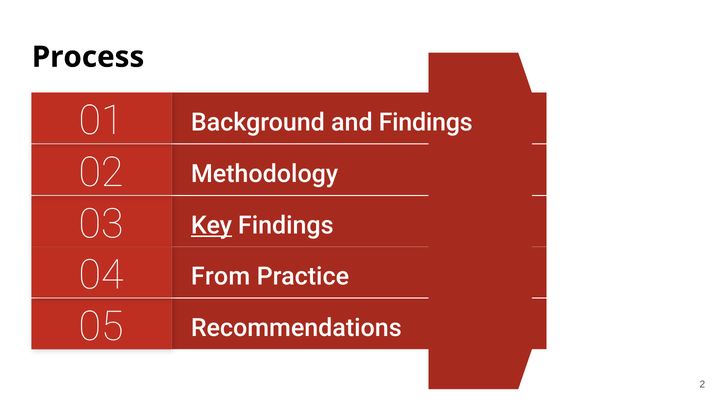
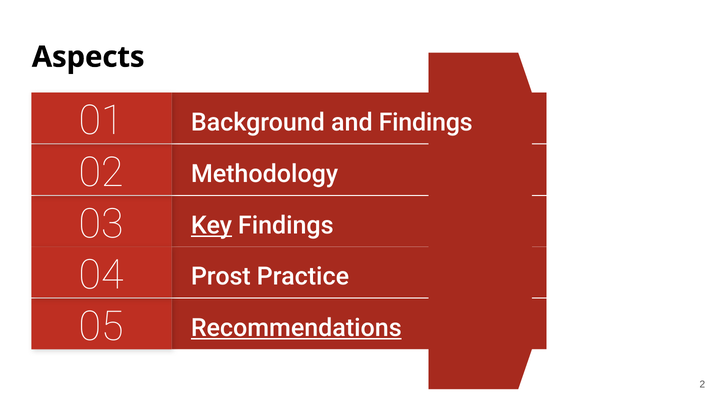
Process: Process -> Aspects
From: From -> Prost
Recommendations underline: none -> present
